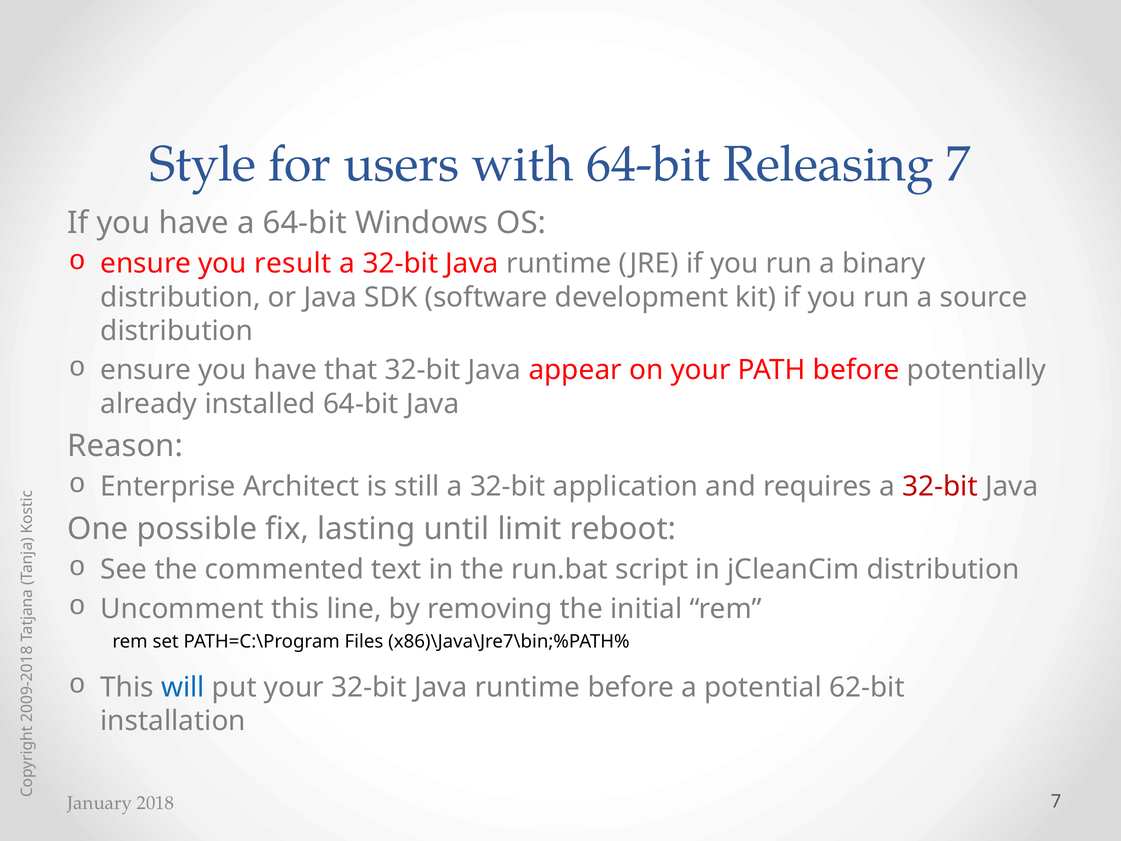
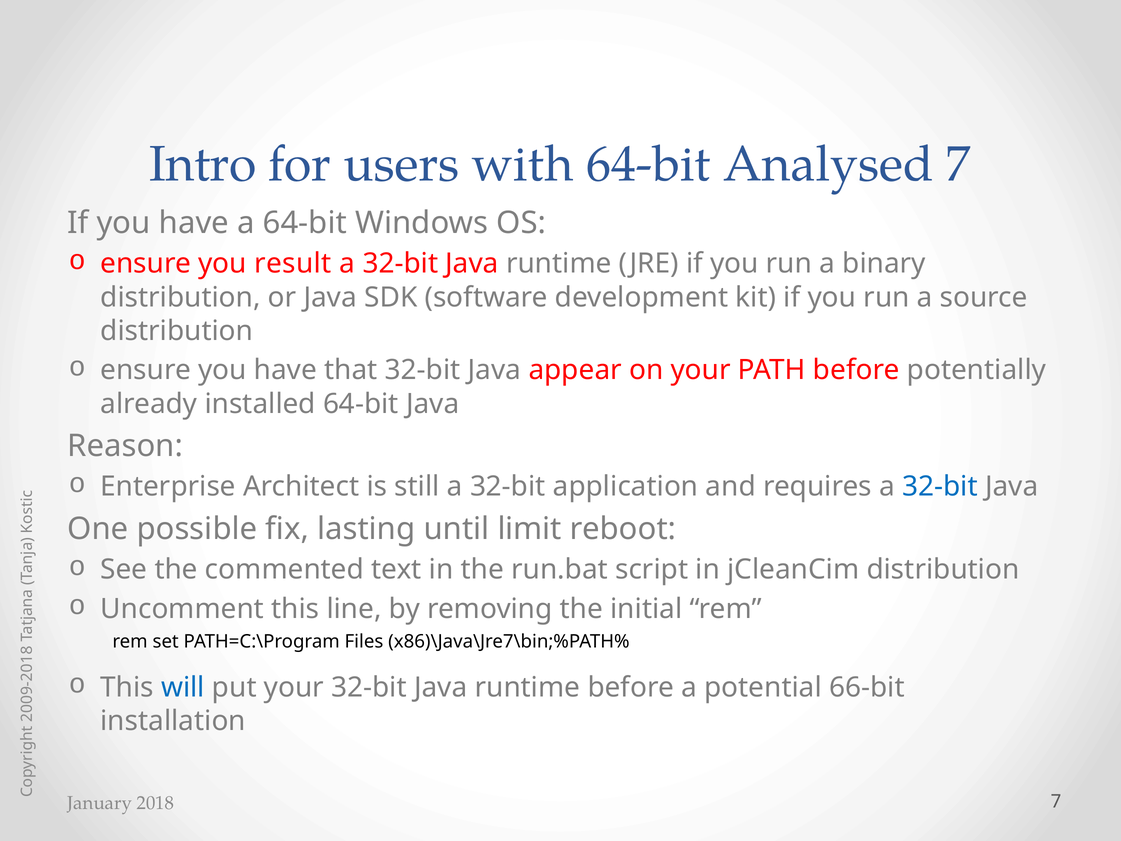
Style: Style -> Intro
Releasing: Releasing -> Analysed
32-bit at (940, 487) colour: red -> blue
62-bit: 62-bit -> 66-bit
